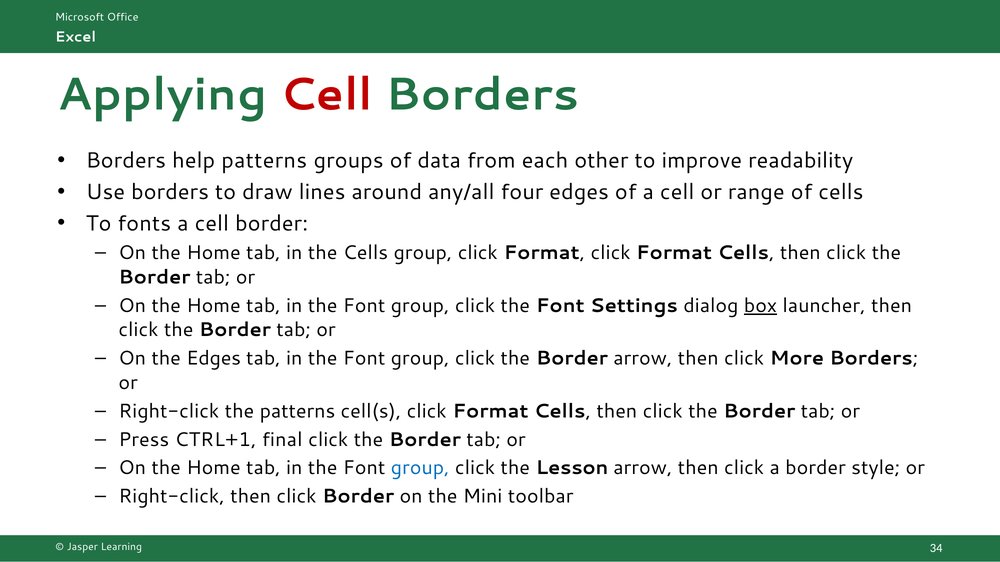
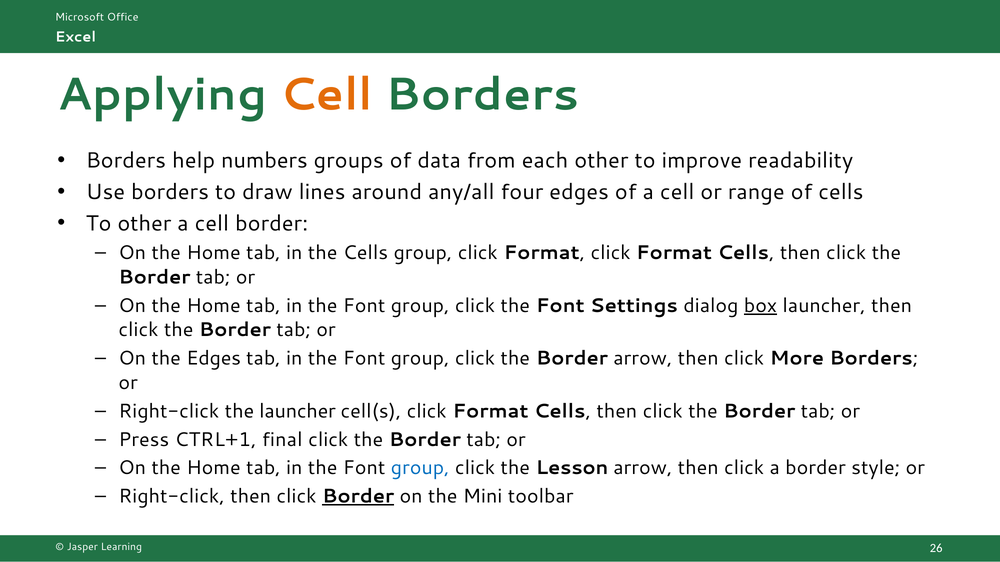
Cell at (326, 95) colour: red -> orange
help patterns: patterns -> numbers
To fonts: fonts -> other
the patterns: patterns -> launcher
Border at (358, 497) underline: none -> present
34: 34 -> 26
